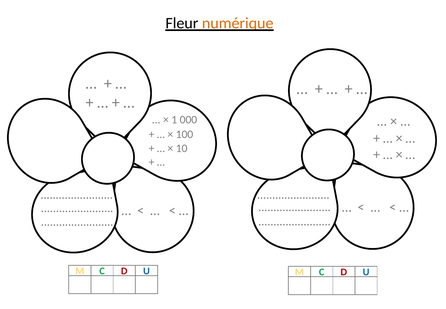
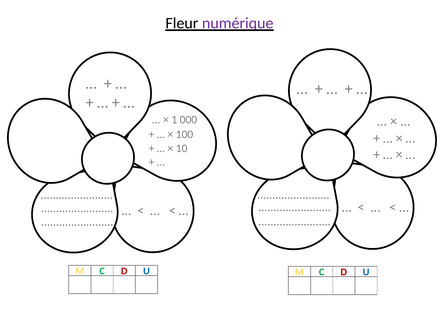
numérique colour: orange -> purple
